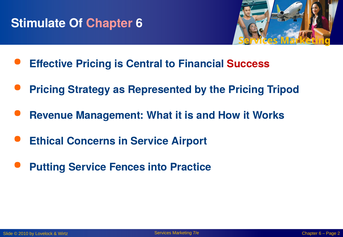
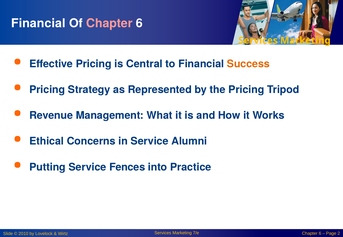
Stimulate at (38, 23): Stimulate -> Financial
Success colour: red -> orange
Airport: Airport -> Alumni
